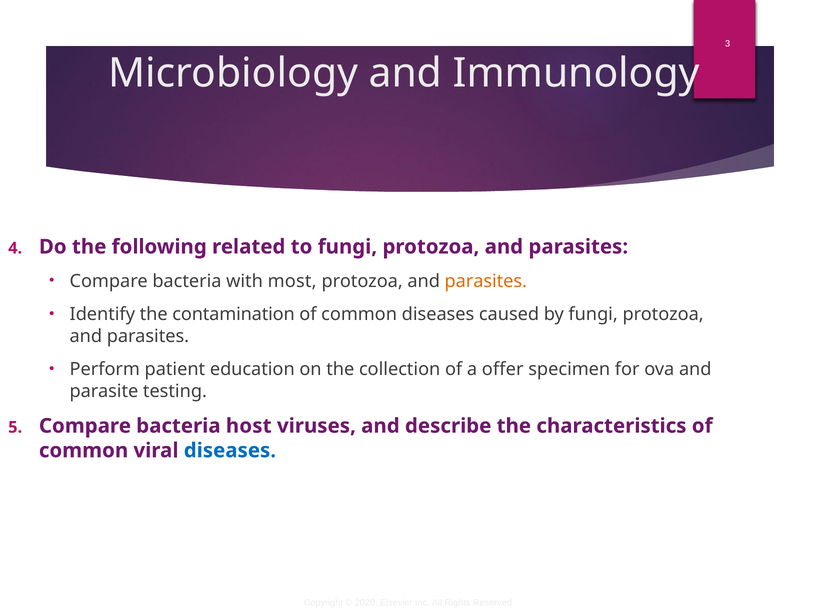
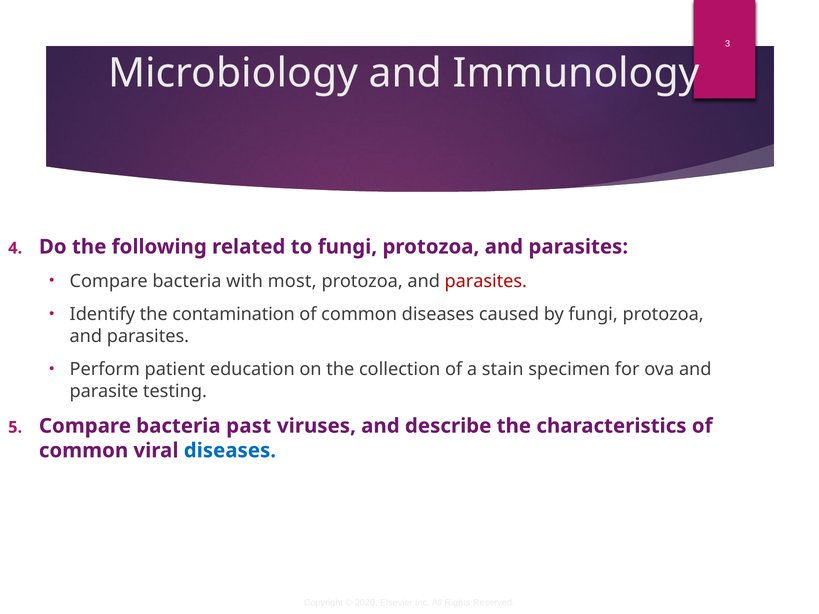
parasites at (486, 281) colour: orange -> red
offer: offer -> stain
host: host -> past
